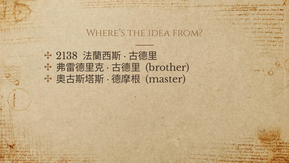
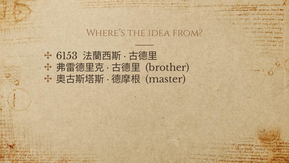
2138: 2138 -> 6153
